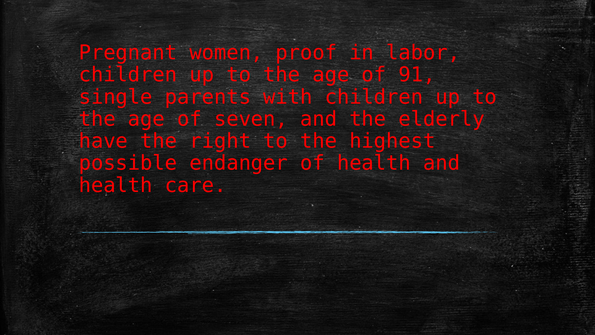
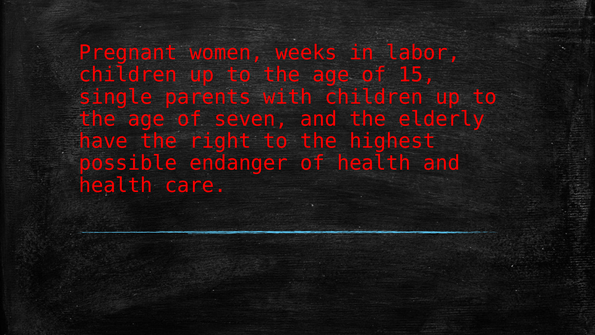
proof: proof -> weeks
91: 91 -> 15
